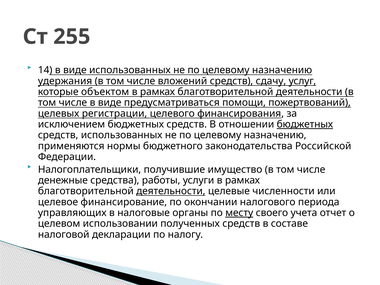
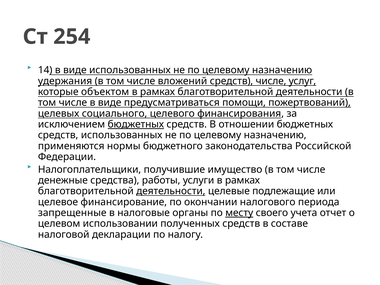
255: 255 -> 254
средств сдачу: сдачу -> числе
регистрации: регистрации -> социального
бюджетных at (136, 124) underline: none -> present
бюджетных at (305, 124) underline: present -> none
численности: численности -> подлежащие
управляющих: управляющих -> запрещенные
